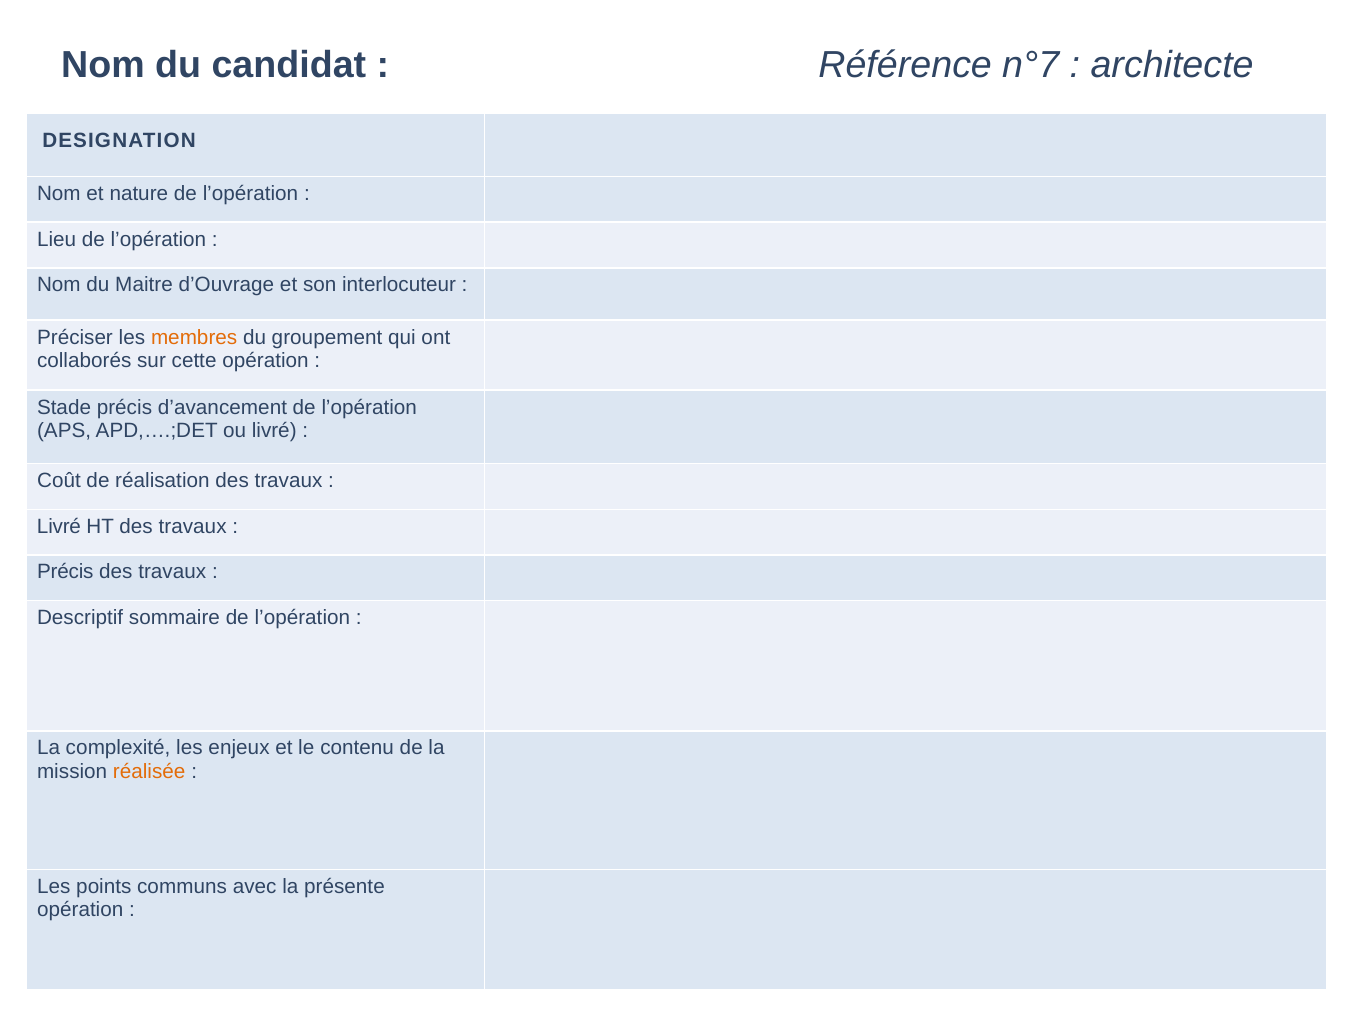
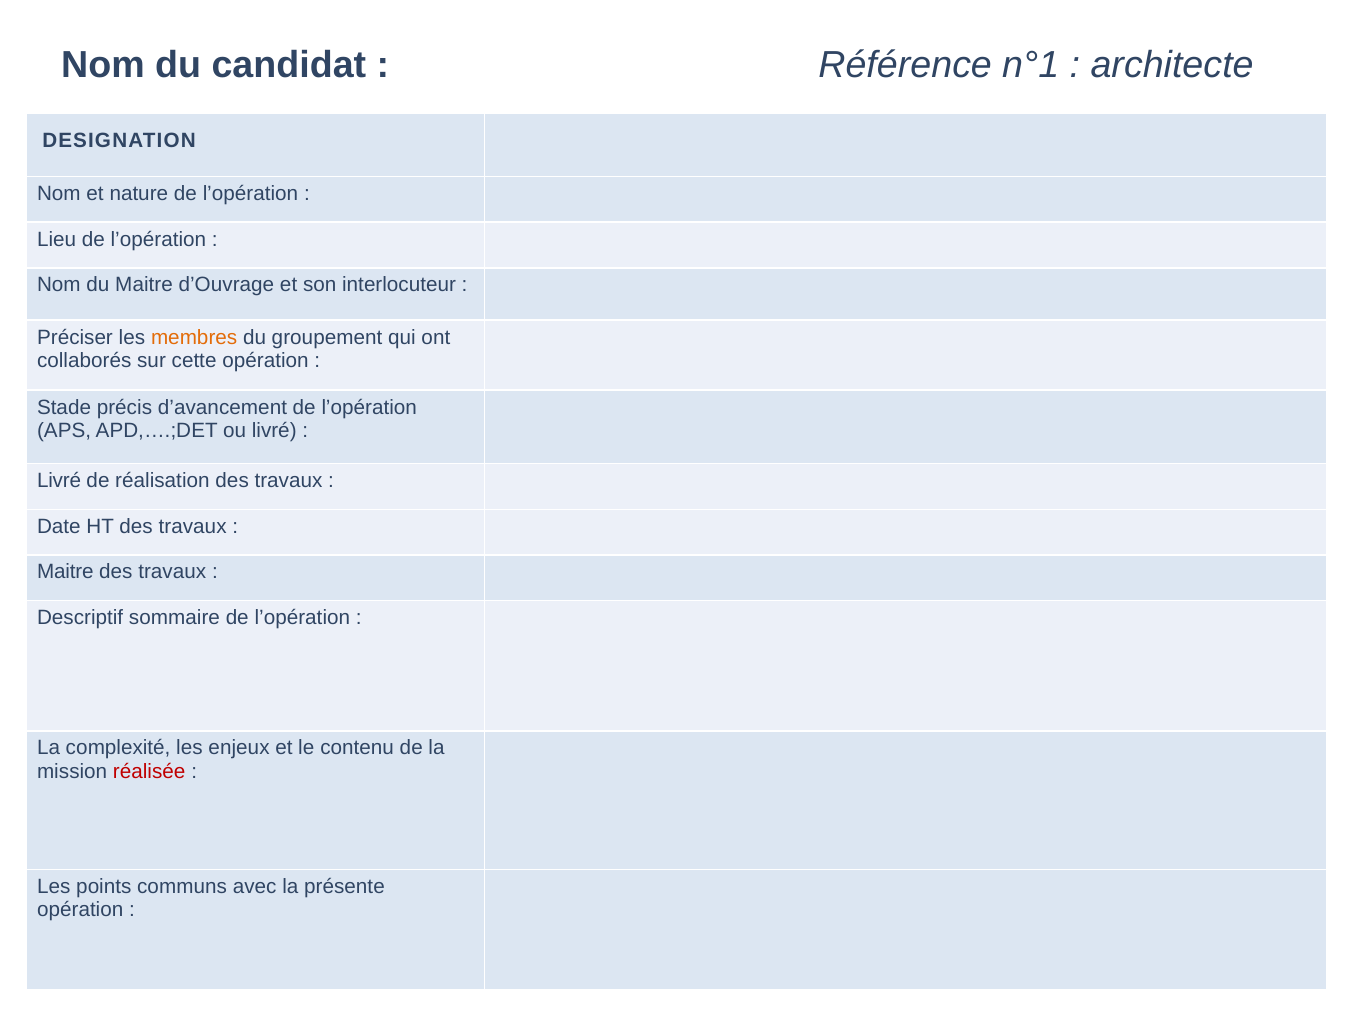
n°7: n°7 -> n°1
Coût at (59, 481): Coût -> Livré
Livré at (59, 526): Livré -> Date
Précis at (65, 572): Précis -> Maitre
réalisée colour: orange -> red
